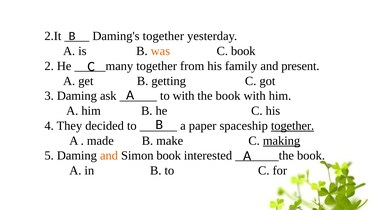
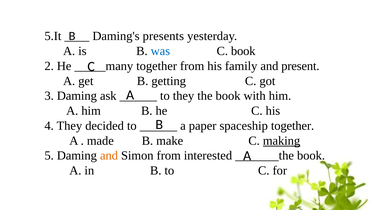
2.It: 2.It -> 5.It
Daming's together: together -> presents
was colour: orange -> blue
to with: with -> they
together at (293, 126) underline: present -> none
Simon book: book -> from
